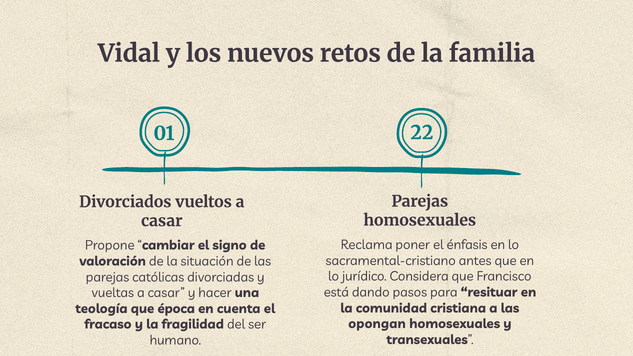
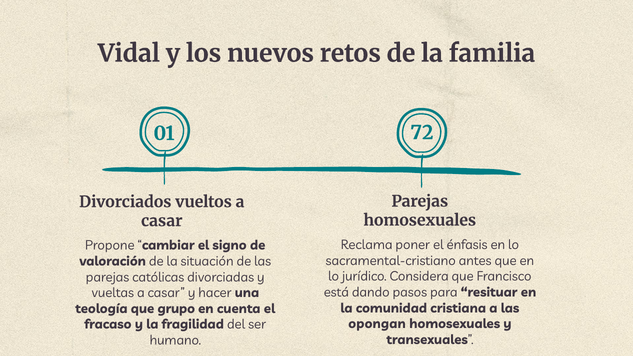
22: 22 -> 72
época: época -> grupo
